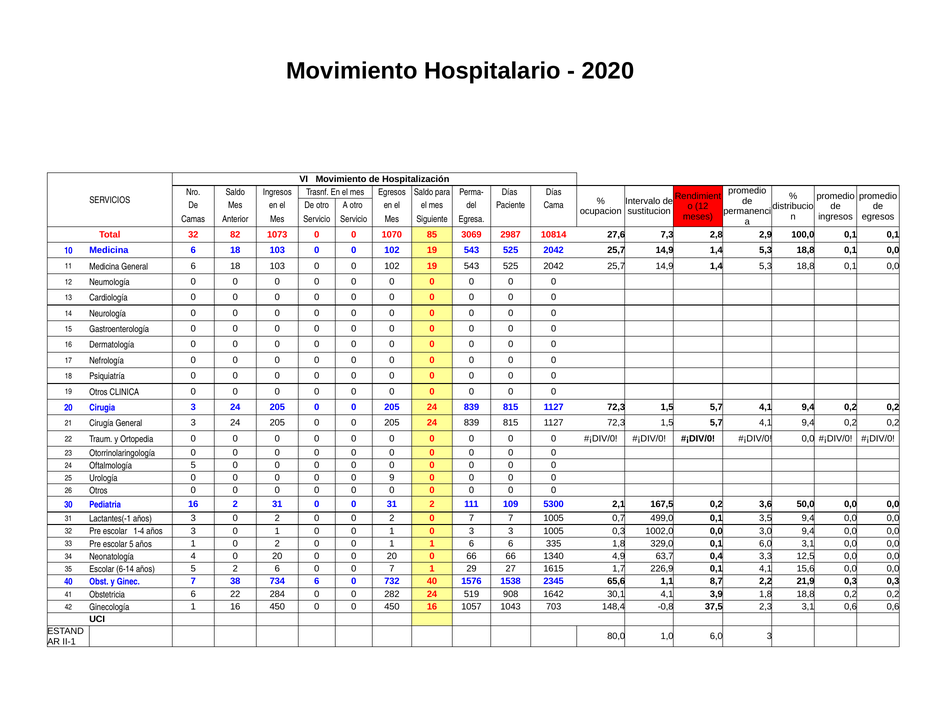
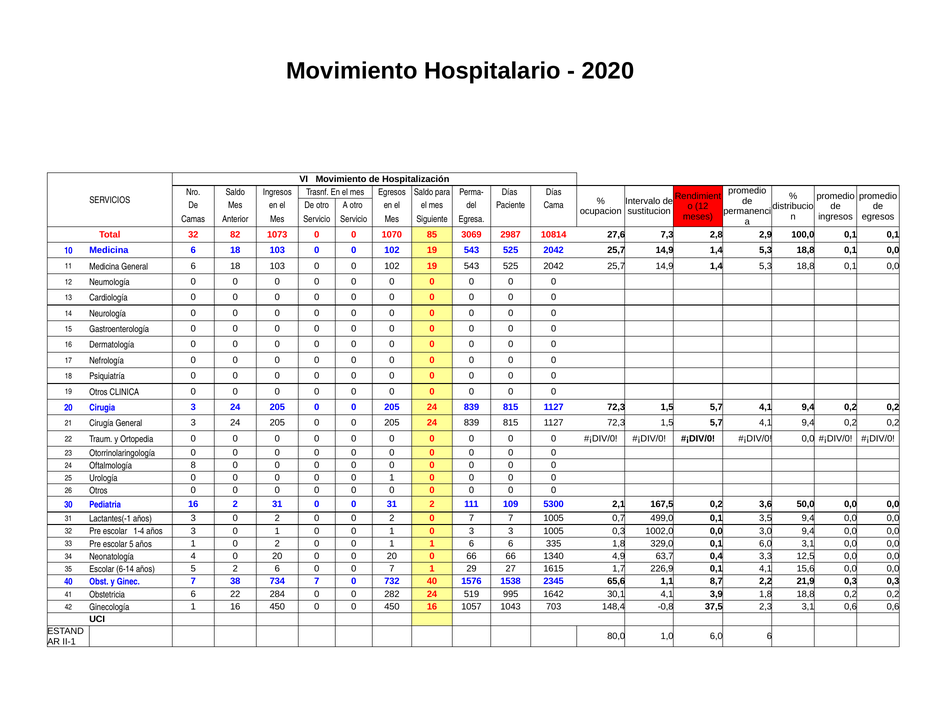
Oftalmología 5: 5 -> 8
0 0 0 9: 9 -> 1
734 6: 6 -> 7
908: 908 -> 995
6,0 3: 3 -> 6
